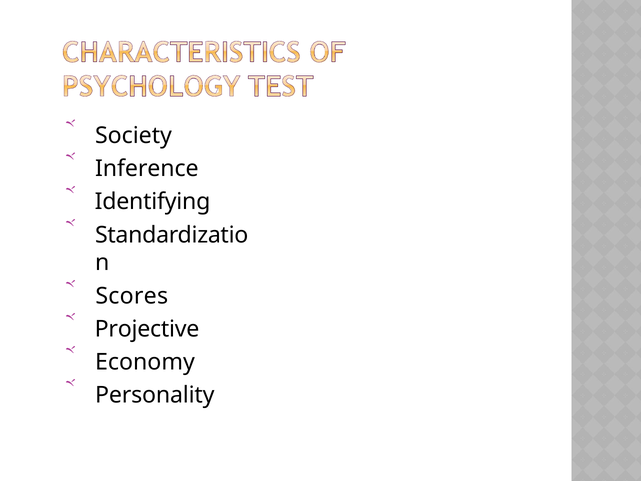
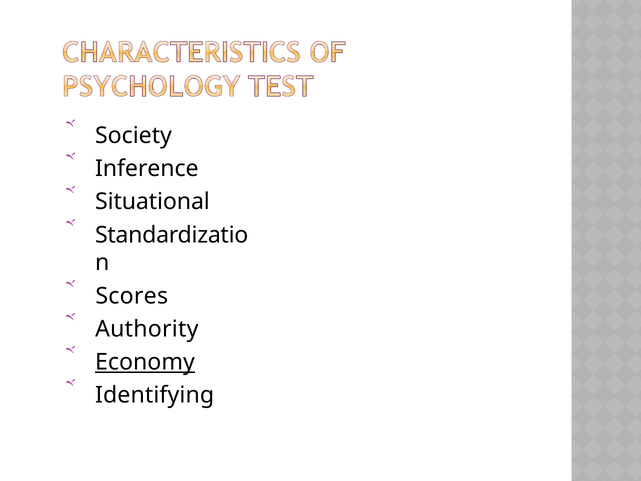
Identifying: Identifying -> Situational
Projective: Projective -> Authority
Economy underline: none -> present
Personality: Personality -> Identifying
